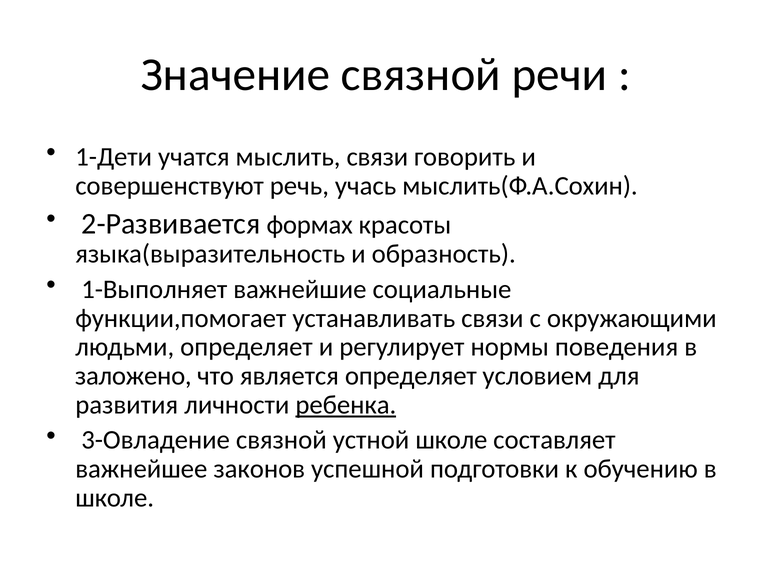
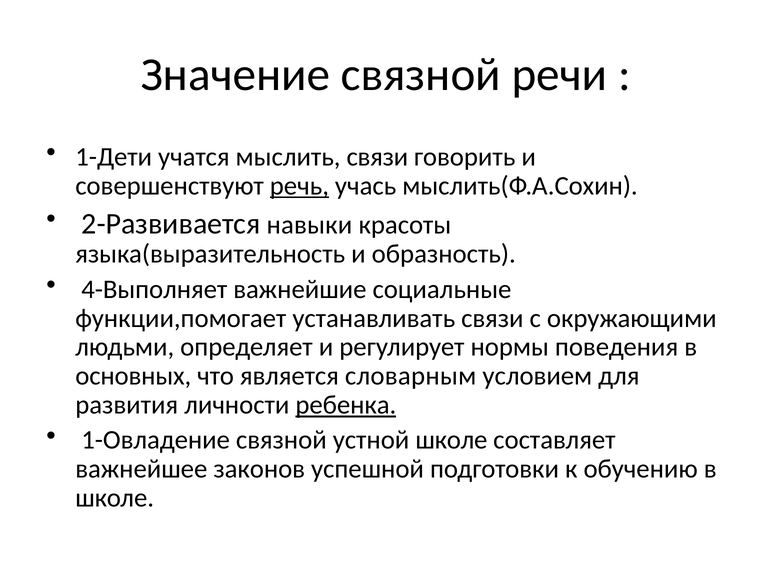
речь underline: none -> present
формах: формах -> навыки
1-Выполняет: 1-Выполняет -> 4-Выполняет
заложено: заложено -> основных
является определяет: определяет -> словарным
3-Овладение: 3-Овладение -> 1-Овладение
